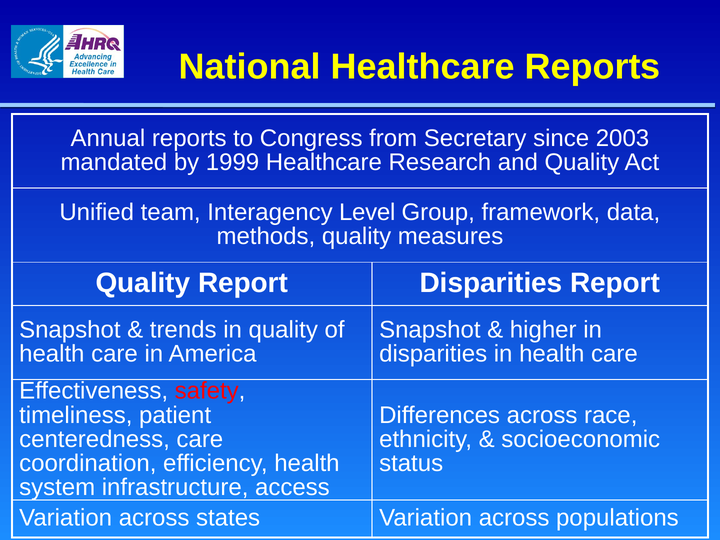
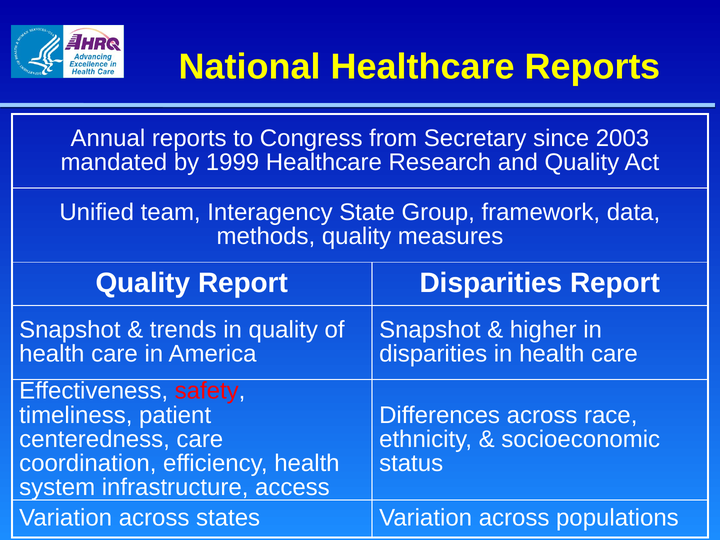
Level: Level -> State
